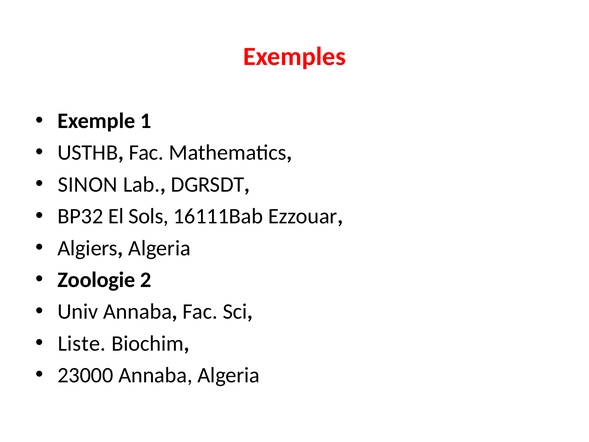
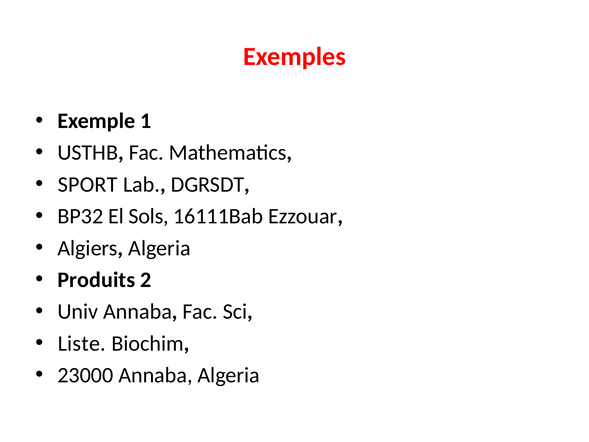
SINON: SINON -> SPORT
Zoologie: Zoologie -> Produits
